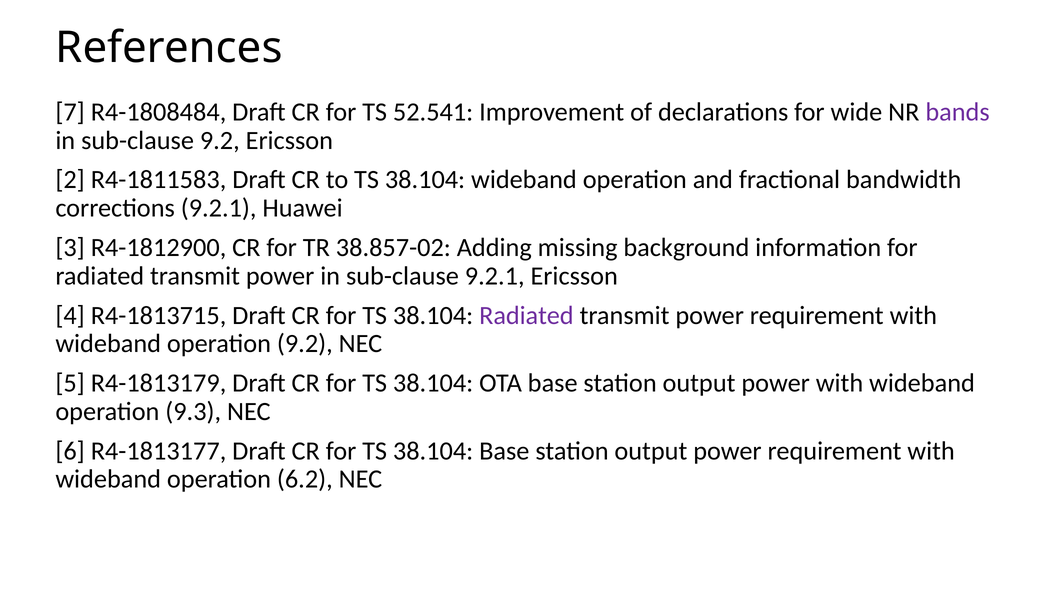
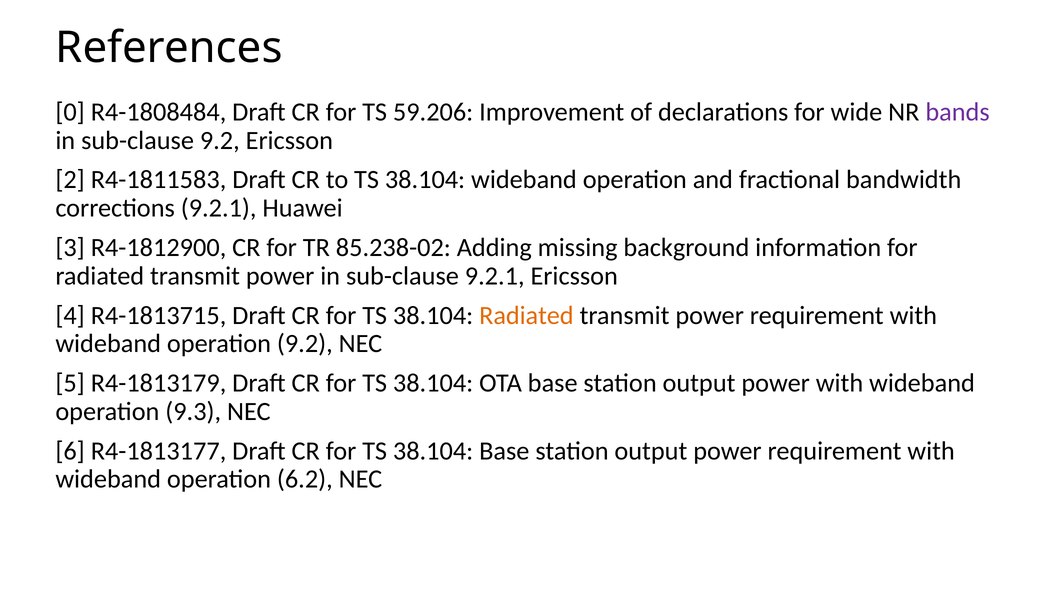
7: 7 -> 0
52.541: 52.541 -> 59.206
38.857-02: 38.857-02 -> 85.238-02
Radiated at (526, 315) colour: purple -> orange
